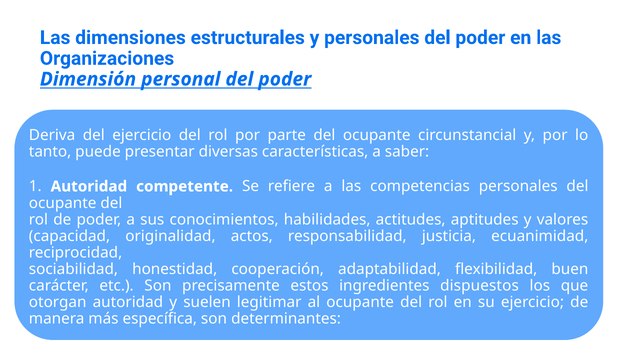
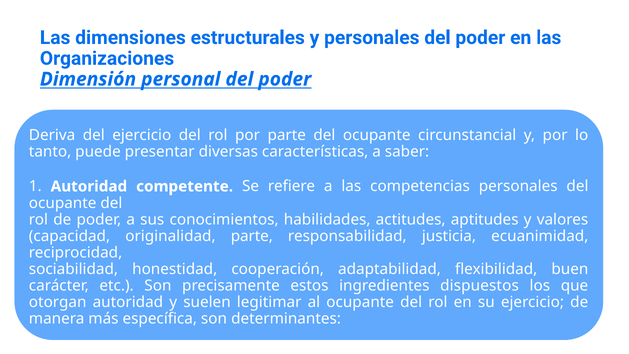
originalidad actos: actos -> parte
